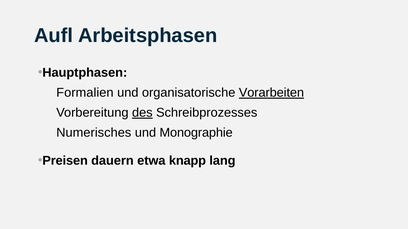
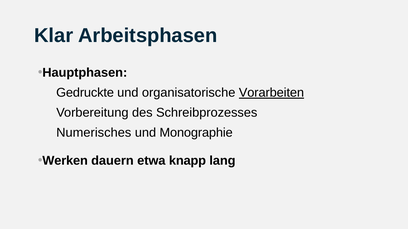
Aufl: Aufl -> Klar
Formalien: Formalien -> Gedruckte
des underline: present -> none
Preisen: Preisen -> Werken
